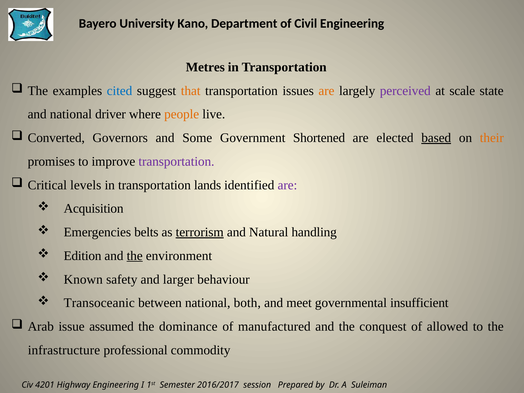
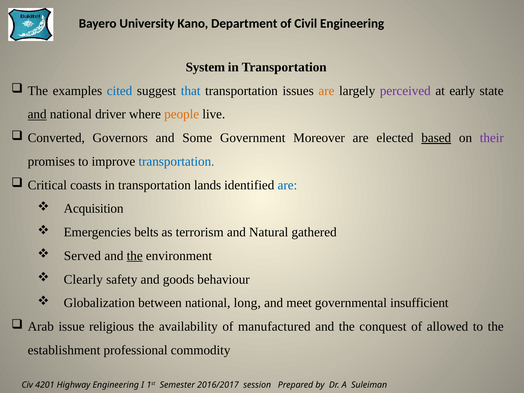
Metres: Metres -> System
that colour: orange -> blue
scale: scale -> early
and at (37, 114) underline: none -> present
Shortened: Shortened -> Moreover
their colour: orange -> purple
transportation at (176, 161) colour: purple -> blue
levels: levels -> coasts
are at (287, 185) colour: purple -> blue
terrorism underline: present -> none
handling: handling -> gathered
Edition: Edition -> Served
Known: Known -> Clearly
larger: larger -> goods
Transoceanic: Transoceanic -> Globalization
both: both -> long
assumed: assumed -> religious
dominance: dominance -> availability
infrastructure: infrastructure -> establishment
